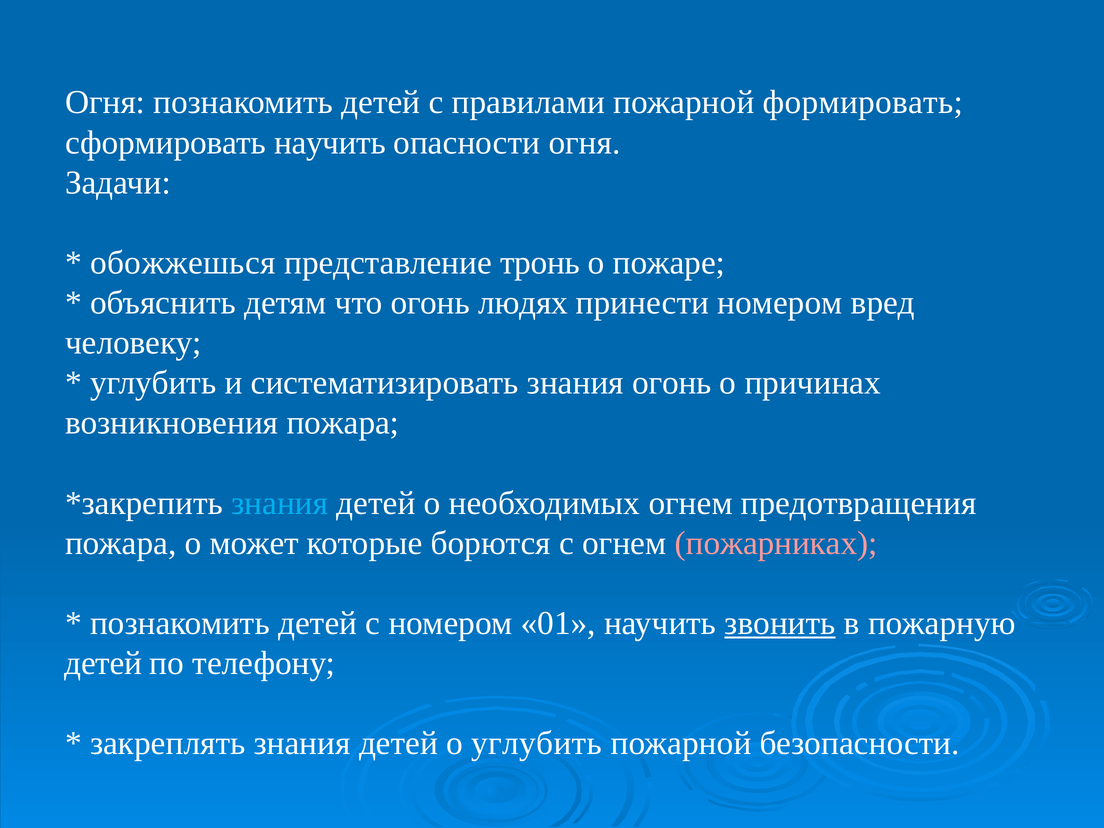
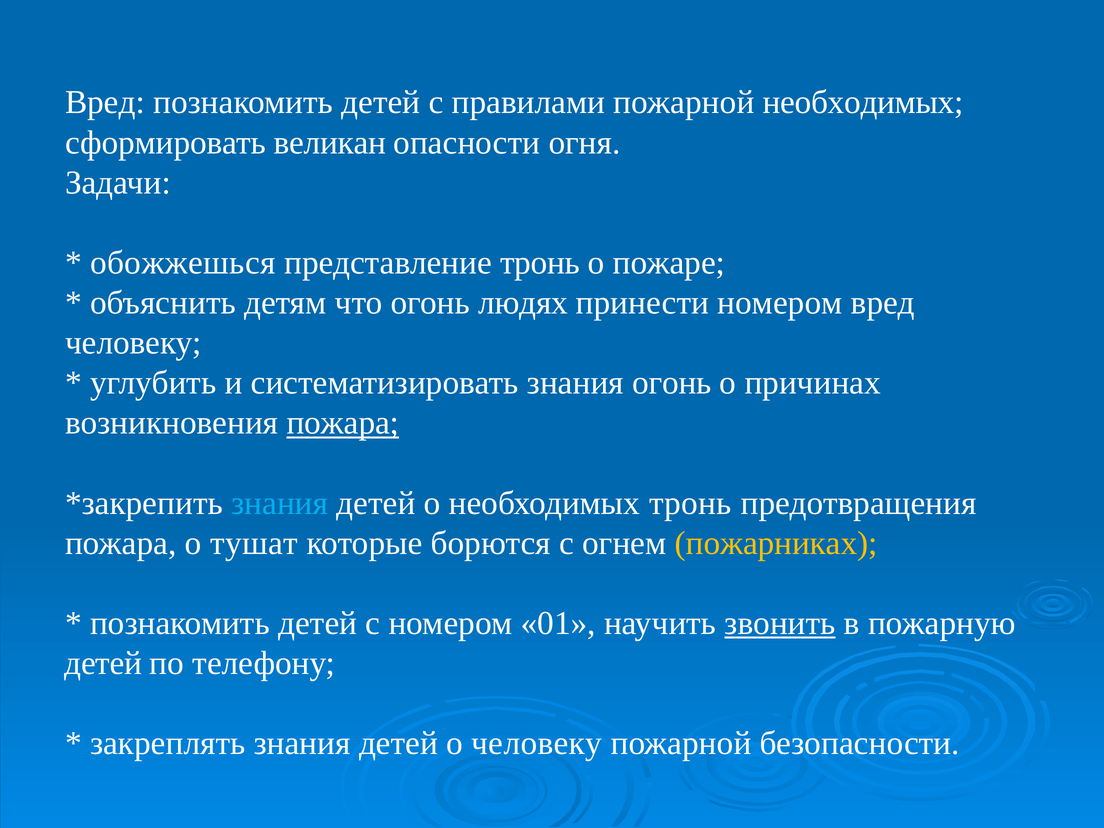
Огня at (105, 102): Огня -> Вред
пожарной формировать: формировать -> необходимых
сформировать научить: научить -> великан
пожара at (343, 423) underline: none -> present
необходимых огнем: огнем -> тронь
может: может -> тушат
пожарниках colour: pink -> yellow
о углубить: углубить -> человеку
